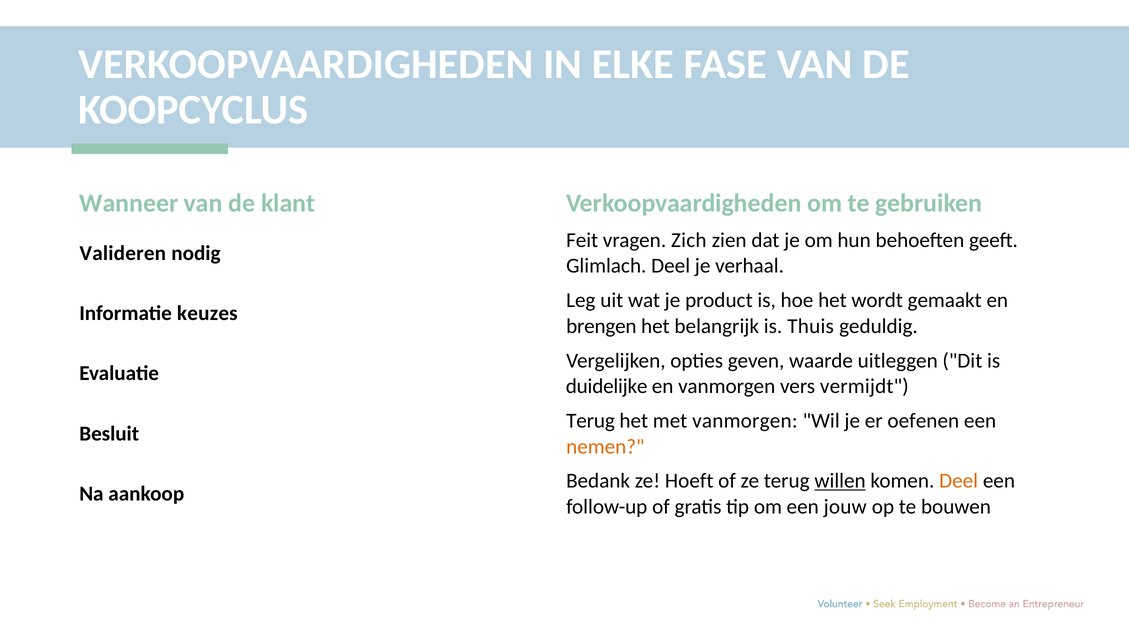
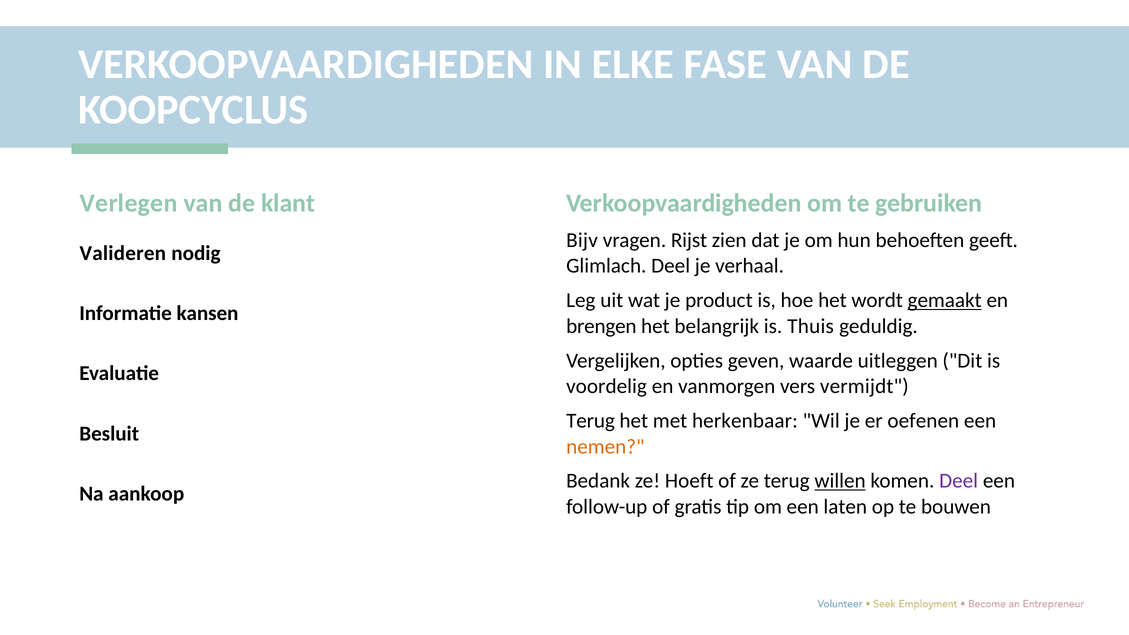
Wanneer: Wanneer -> Verlegen
Feit: Feit -> Bijv
Zich: Zich -> Rijst
gemaakt underline: none -> present
keuzes: keuzes -> kansen
duidelijke: duidelijke -> voordelig
met vanmorgen: vanmorgen -> herkenbaar
Deel at (959, 481) colour: orange -> purple
jouw: jouw -> laten
